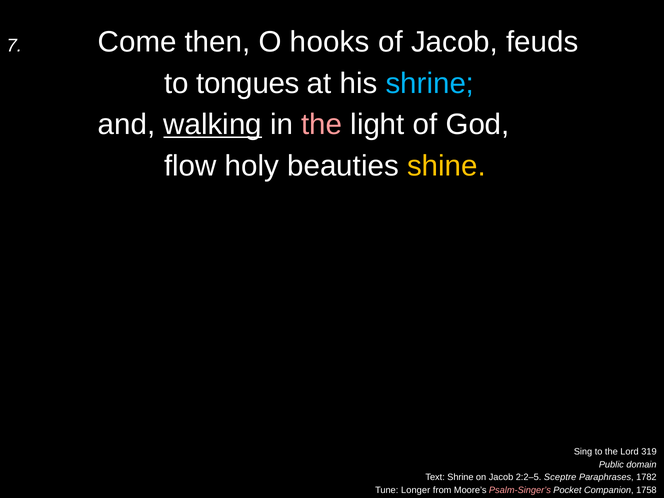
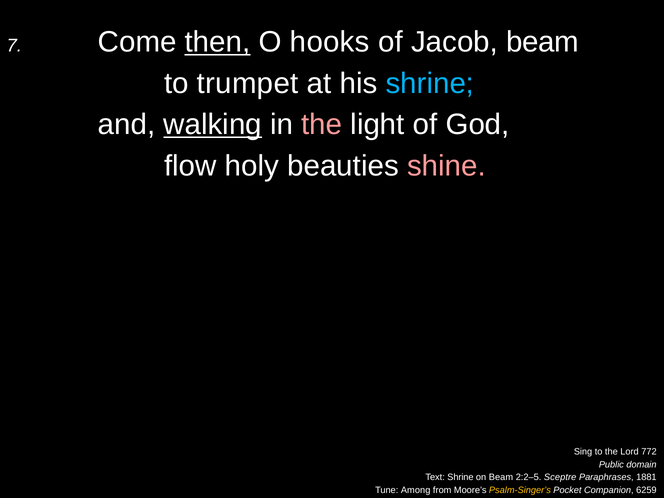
then underline: none -> present
Jacob feuds: feuds -> beam
tongues: tongues -> trumpet
shine colour: yellow -> pink
319: 319 -> 772
on Jacob: Jacob -> Beam
1782: 1782 -> 1881
Longer: Longer -> Among
Psalm-Singer’s colour: pink -> yellow
1758: 1758 -> 6259
